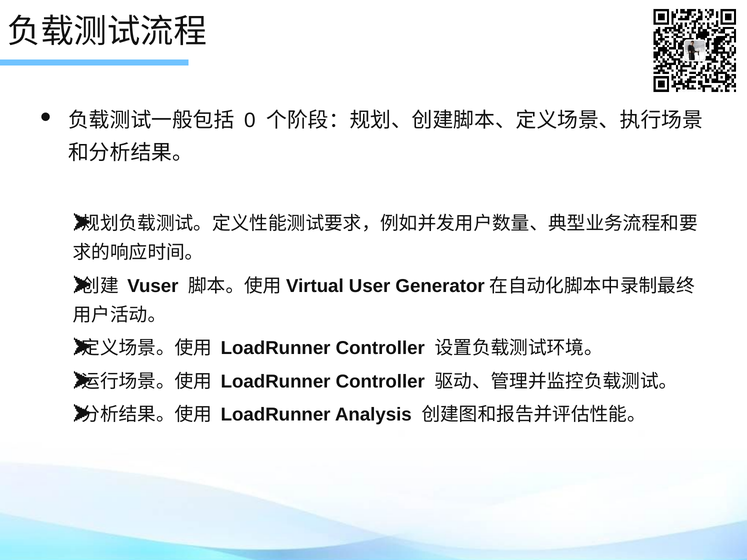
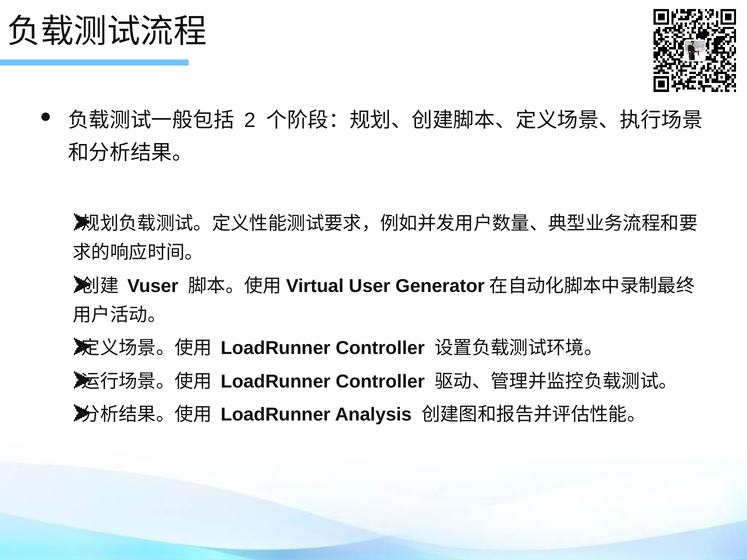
0: 0 -> 2
